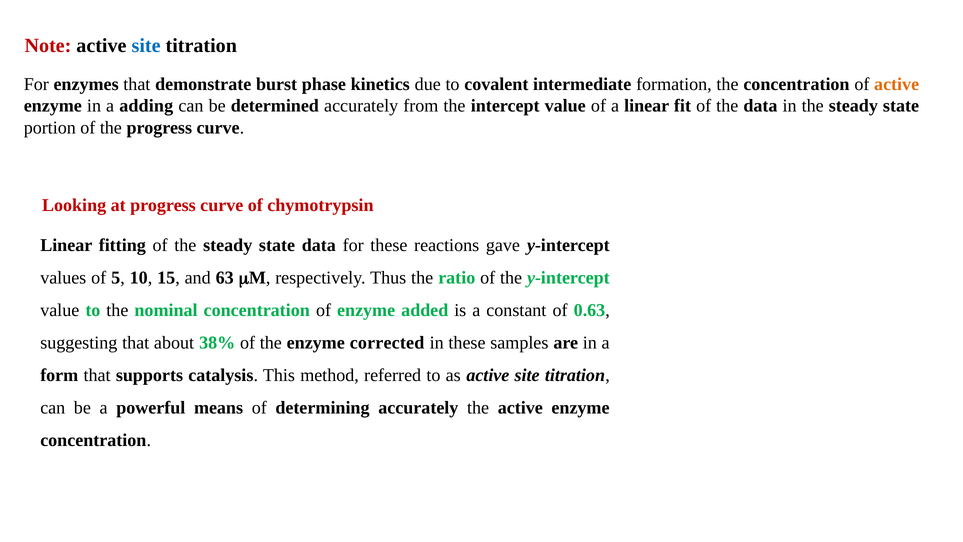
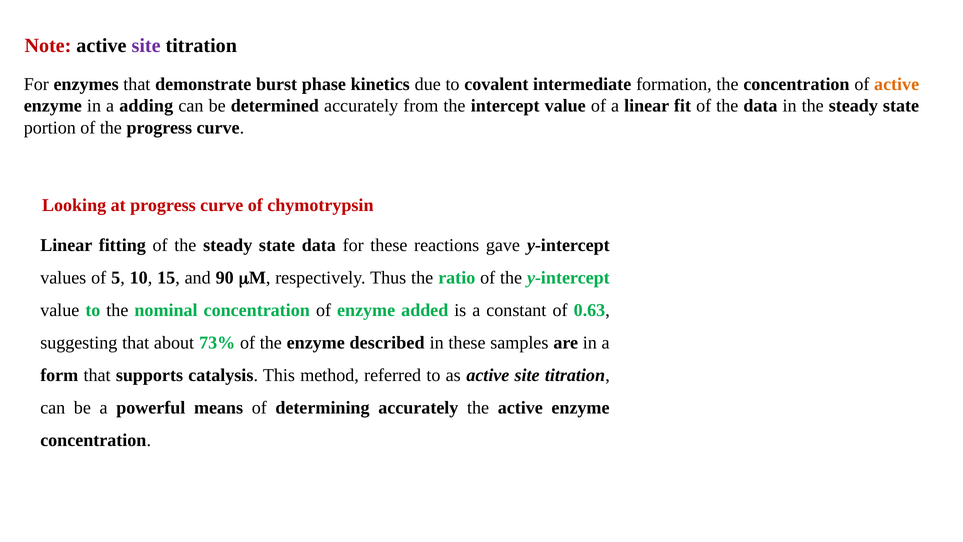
site at (146, 46) colour: blue -> purple
63: 63 -> 90
38%: 38% -> 73%
corrected: corrected -> described
